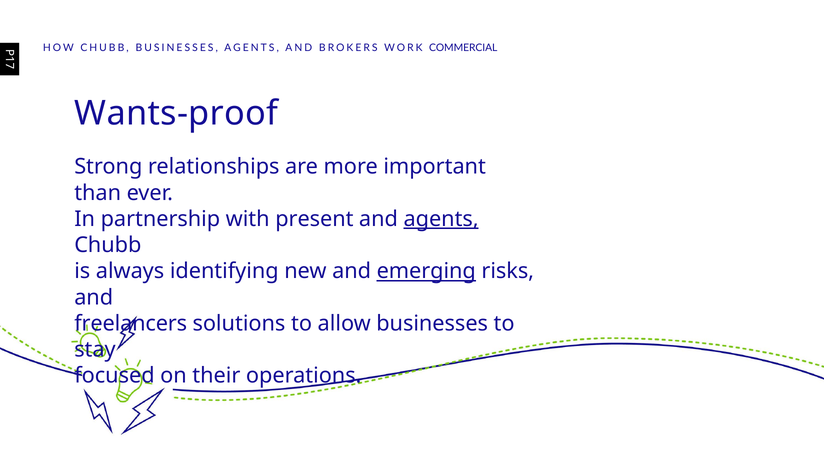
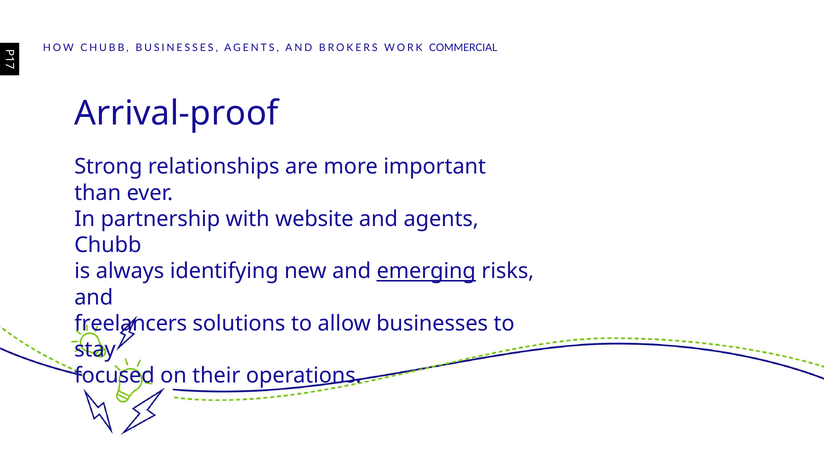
Wants-proof: Wants-proof -> Arrival-proof
present: present -> website
agents at (441, 219) underline: present -> none
